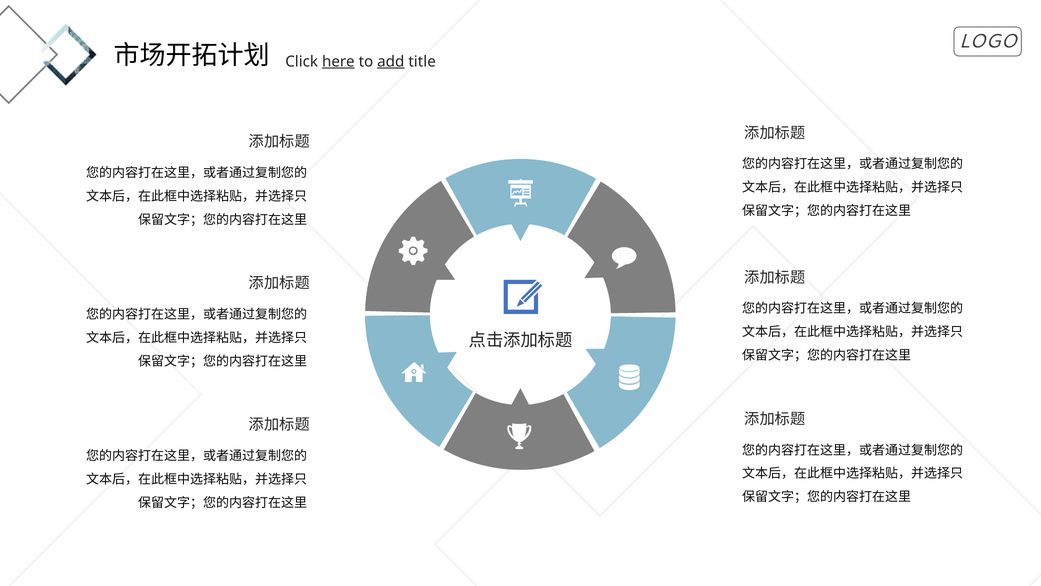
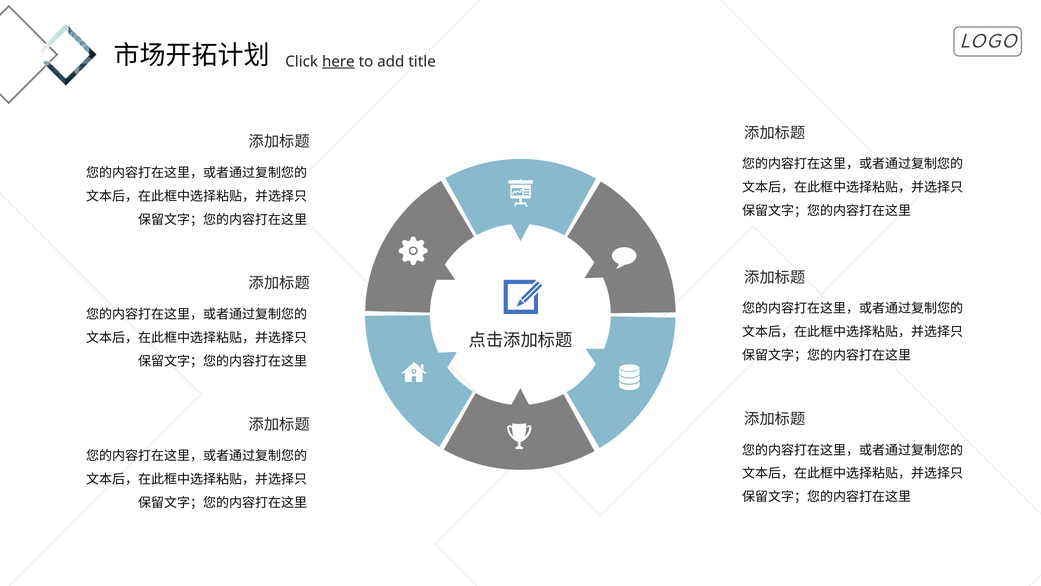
add underline: present -> none
